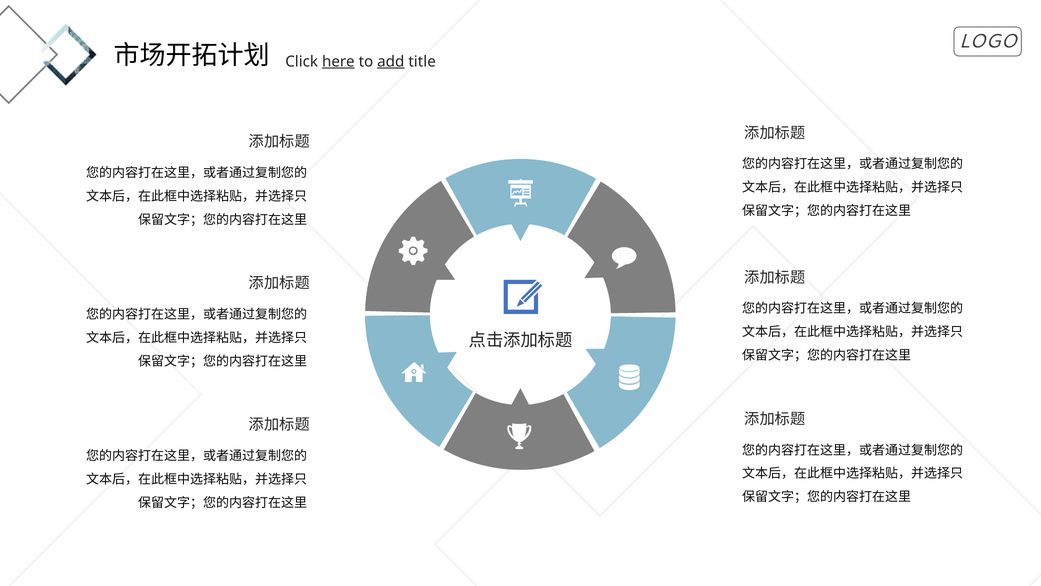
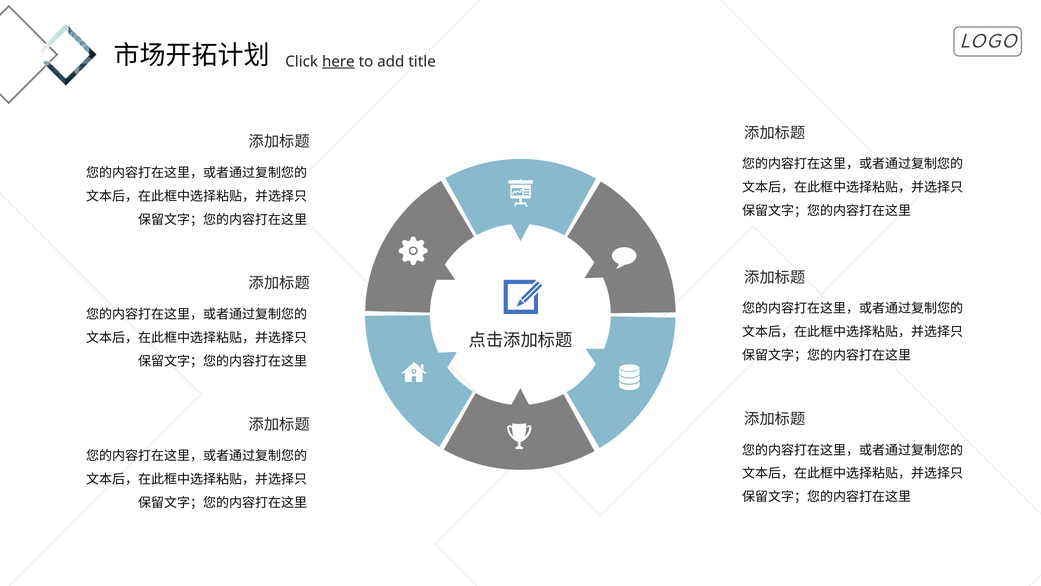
add underline: present -> none
